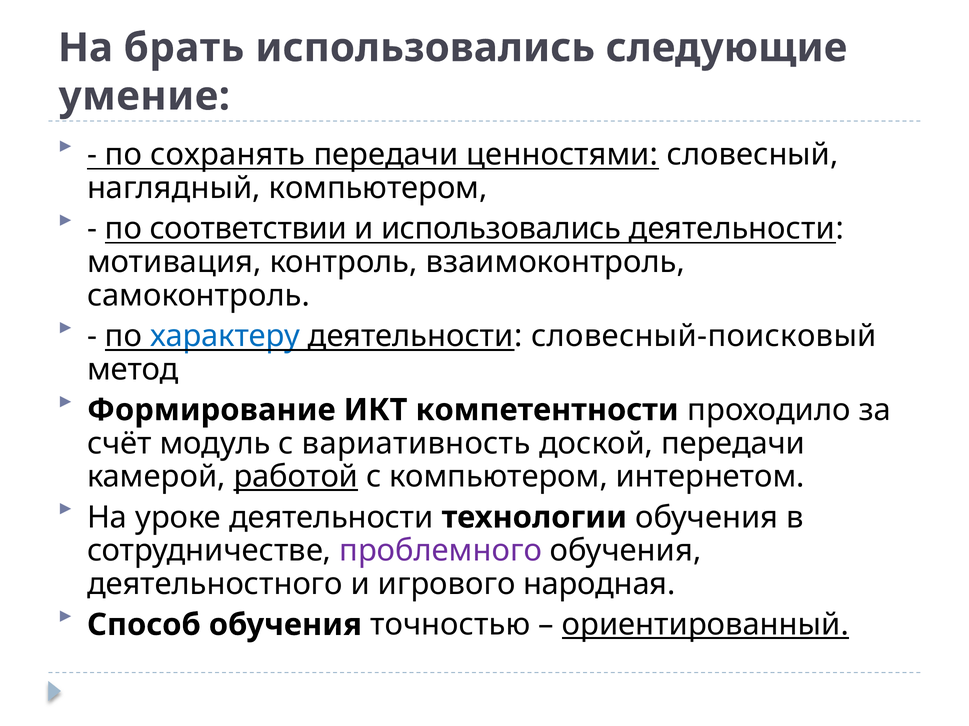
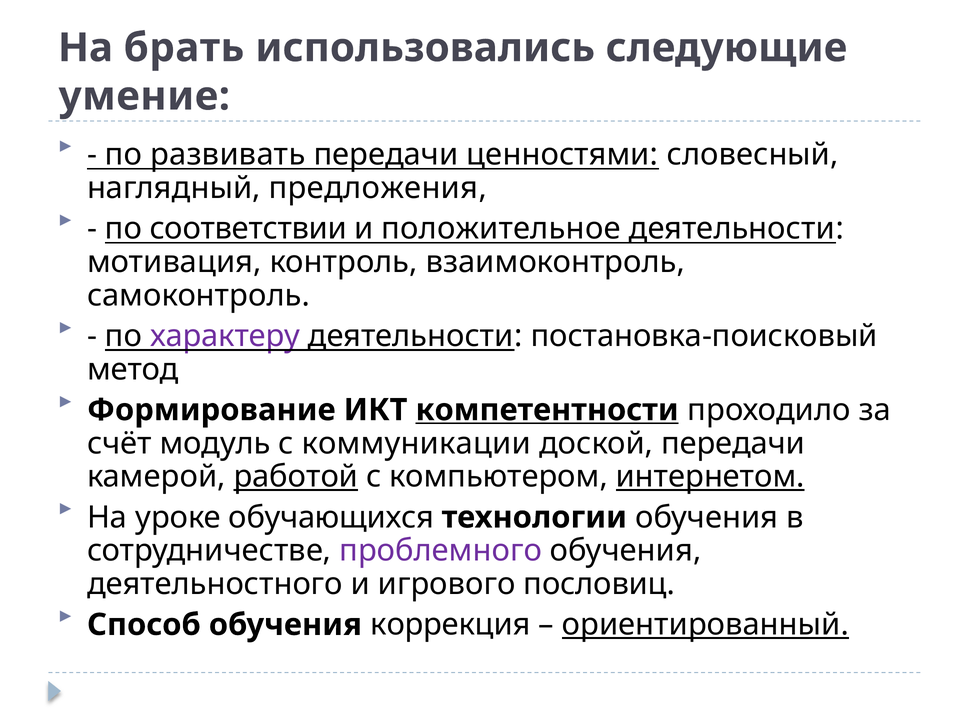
сохранять: сохранять -> развивать
наглядный компьютером: компьютером -> предложения
и использовались: использовались -> положительное
характеру colour: blue -> purple
словесный-поисковый: словесный-поисковый -> постановка-поисковый
компетентности underline: none -> present
вариативность: вариативность -> коммуникации
интернетом underline: none -> present
уроке деятельности: деятельности -> обучающихся
народная: народная -> пословиц
точностью: точностью -> коррекция
